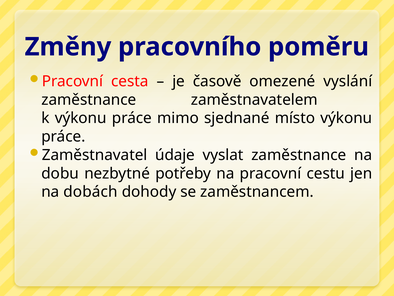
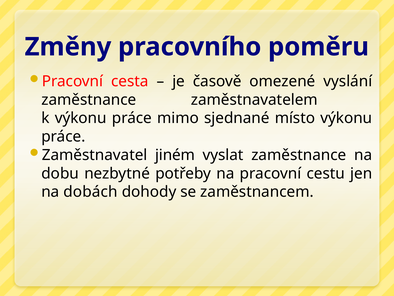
údaje: údaje -> jiném
